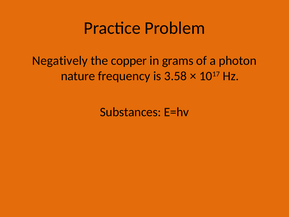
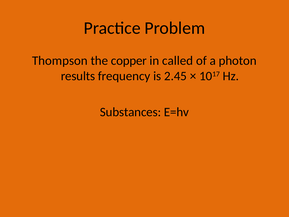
Negatively: Negatively -> Thompson
grams: grams -> called
nature: nature -> results
3.58: 3.58 -> 2.45
